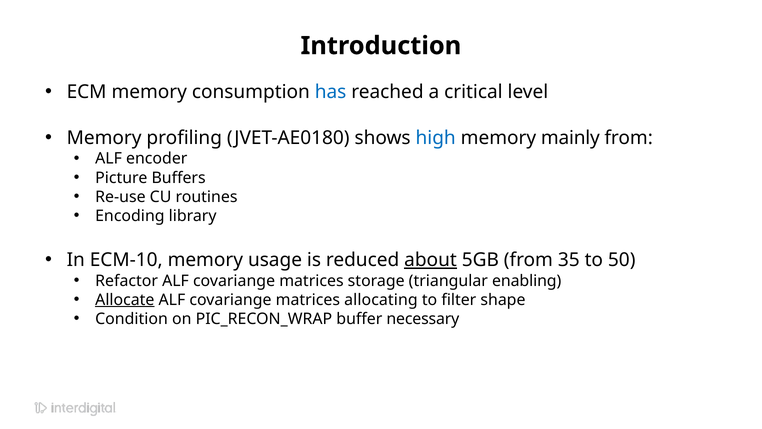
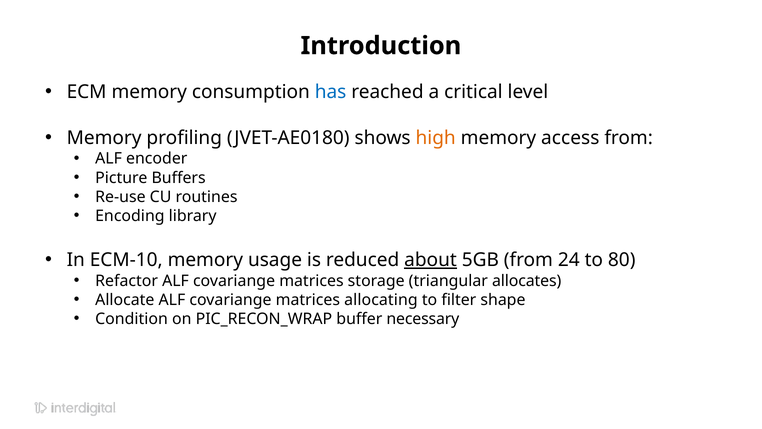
high colour: blue -> orange
mainly: mainly -> access
35: 35 -> 24
50: 50 -> 80
enabling: enabling -> allocates
Allocate underline: present -> none
